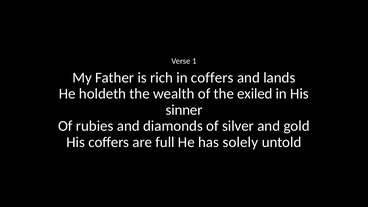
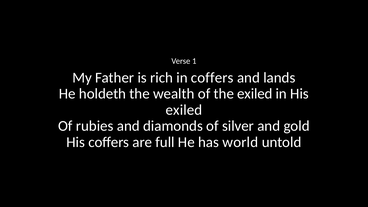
sinner at (184, 110): sinner -> exiled
solely: solely -> world
